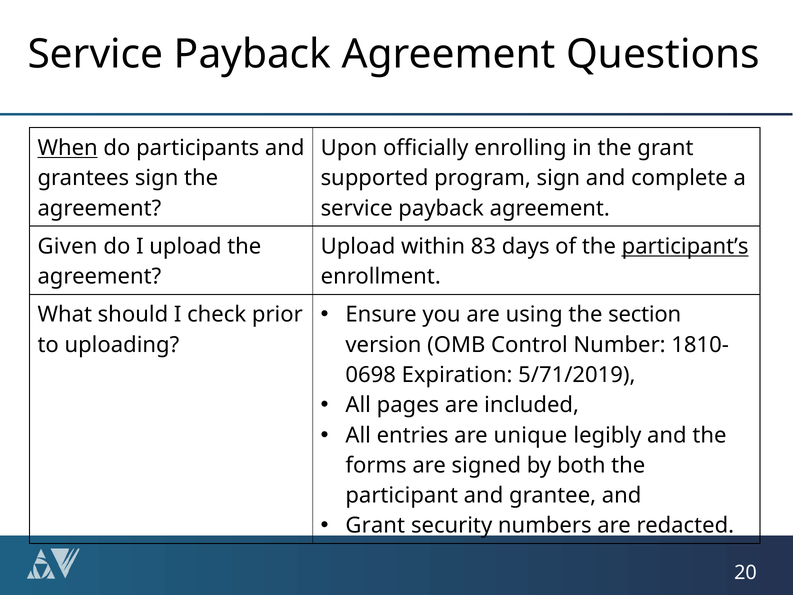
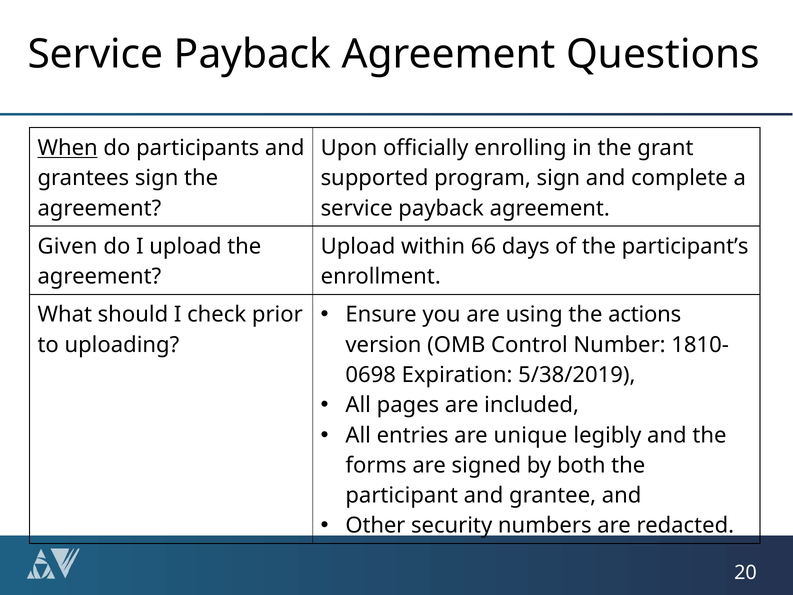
83: 83 -> 66
participant’s underline: present -> none
section: section -> actions
5/71/2019: 5/71/2019 -> 5/38/2019
Grant at (375, 525): Grant -> Other
